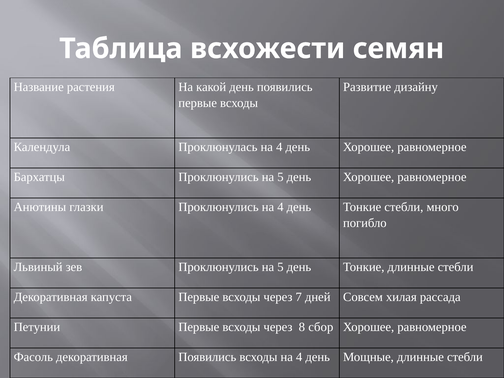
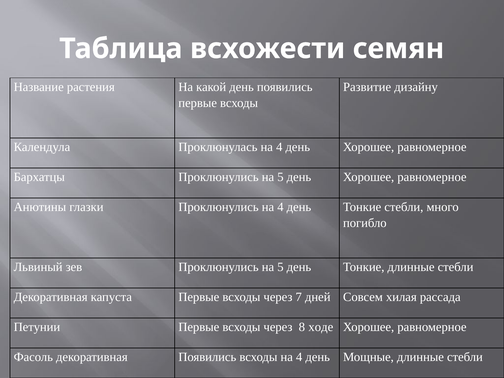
сбор: сбор -> ходе
